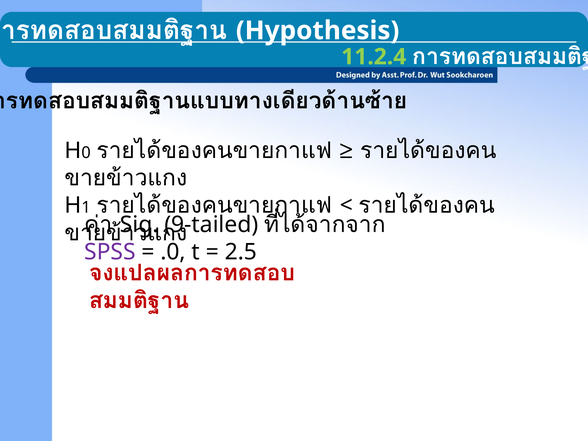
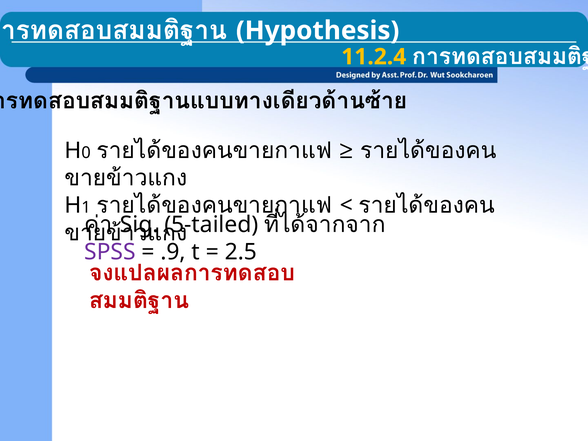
11.2.4 colour: light green -> yellow
9-tailed: 9-tailed -> 5-tailed
.0: .0 -> .9
